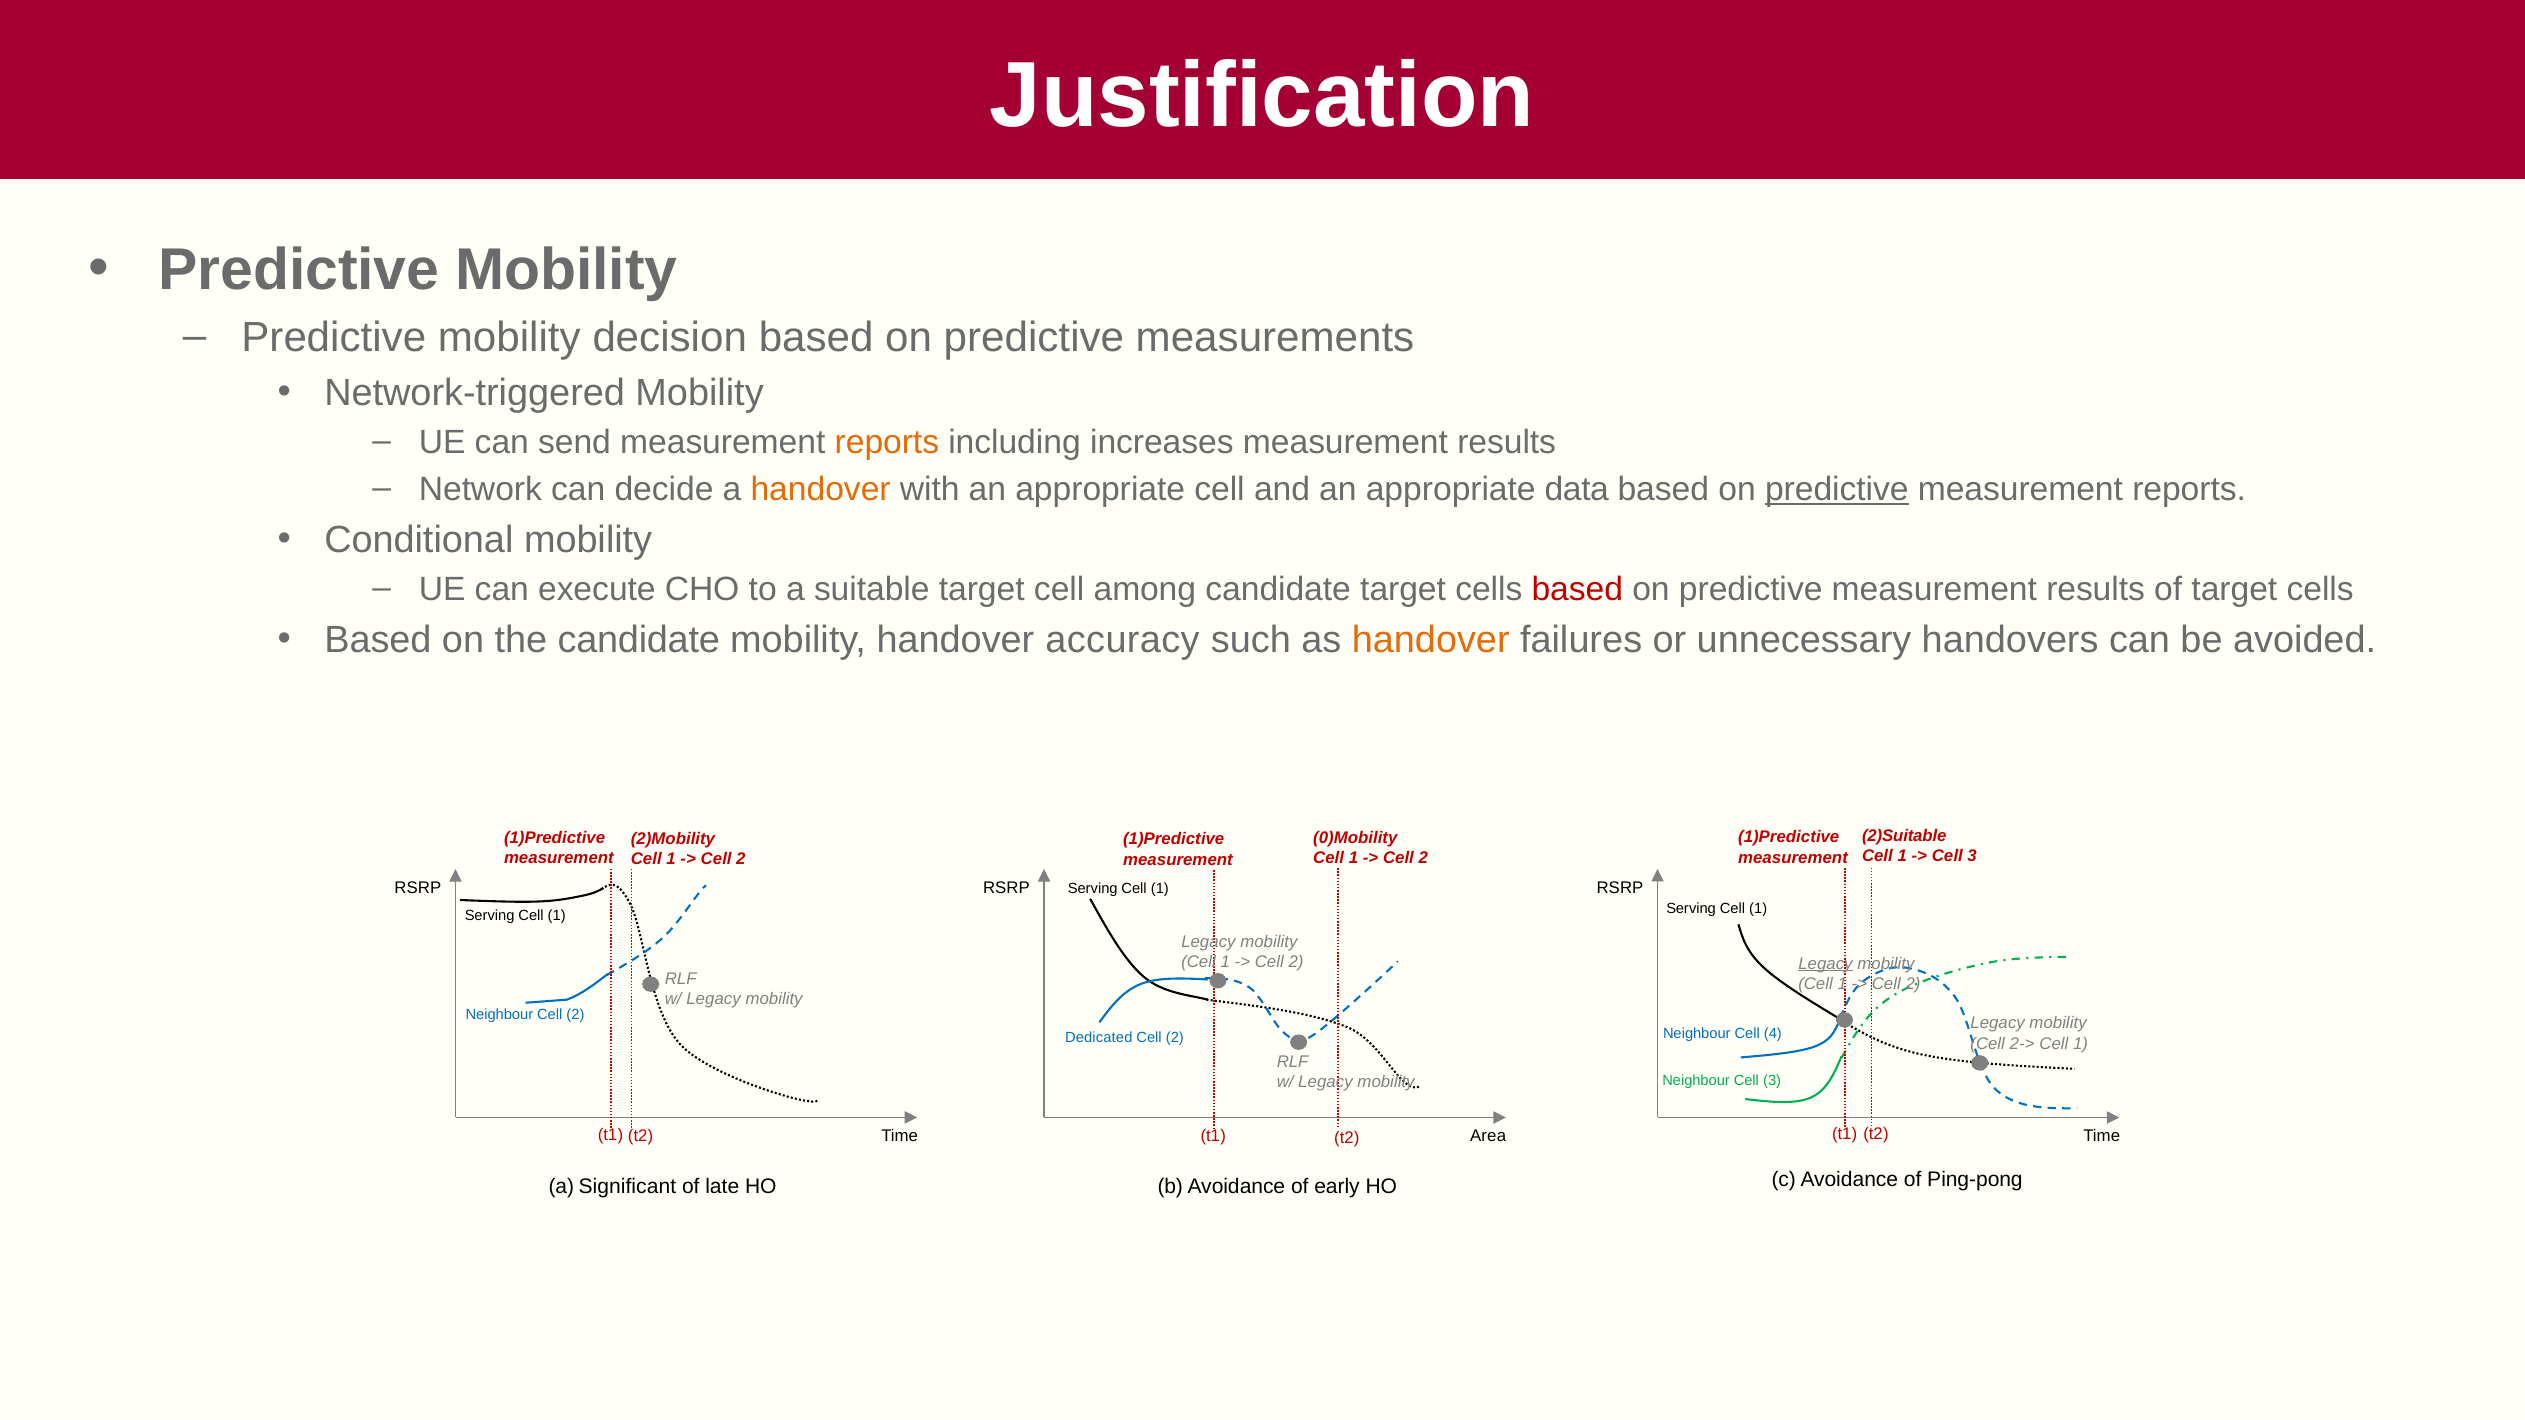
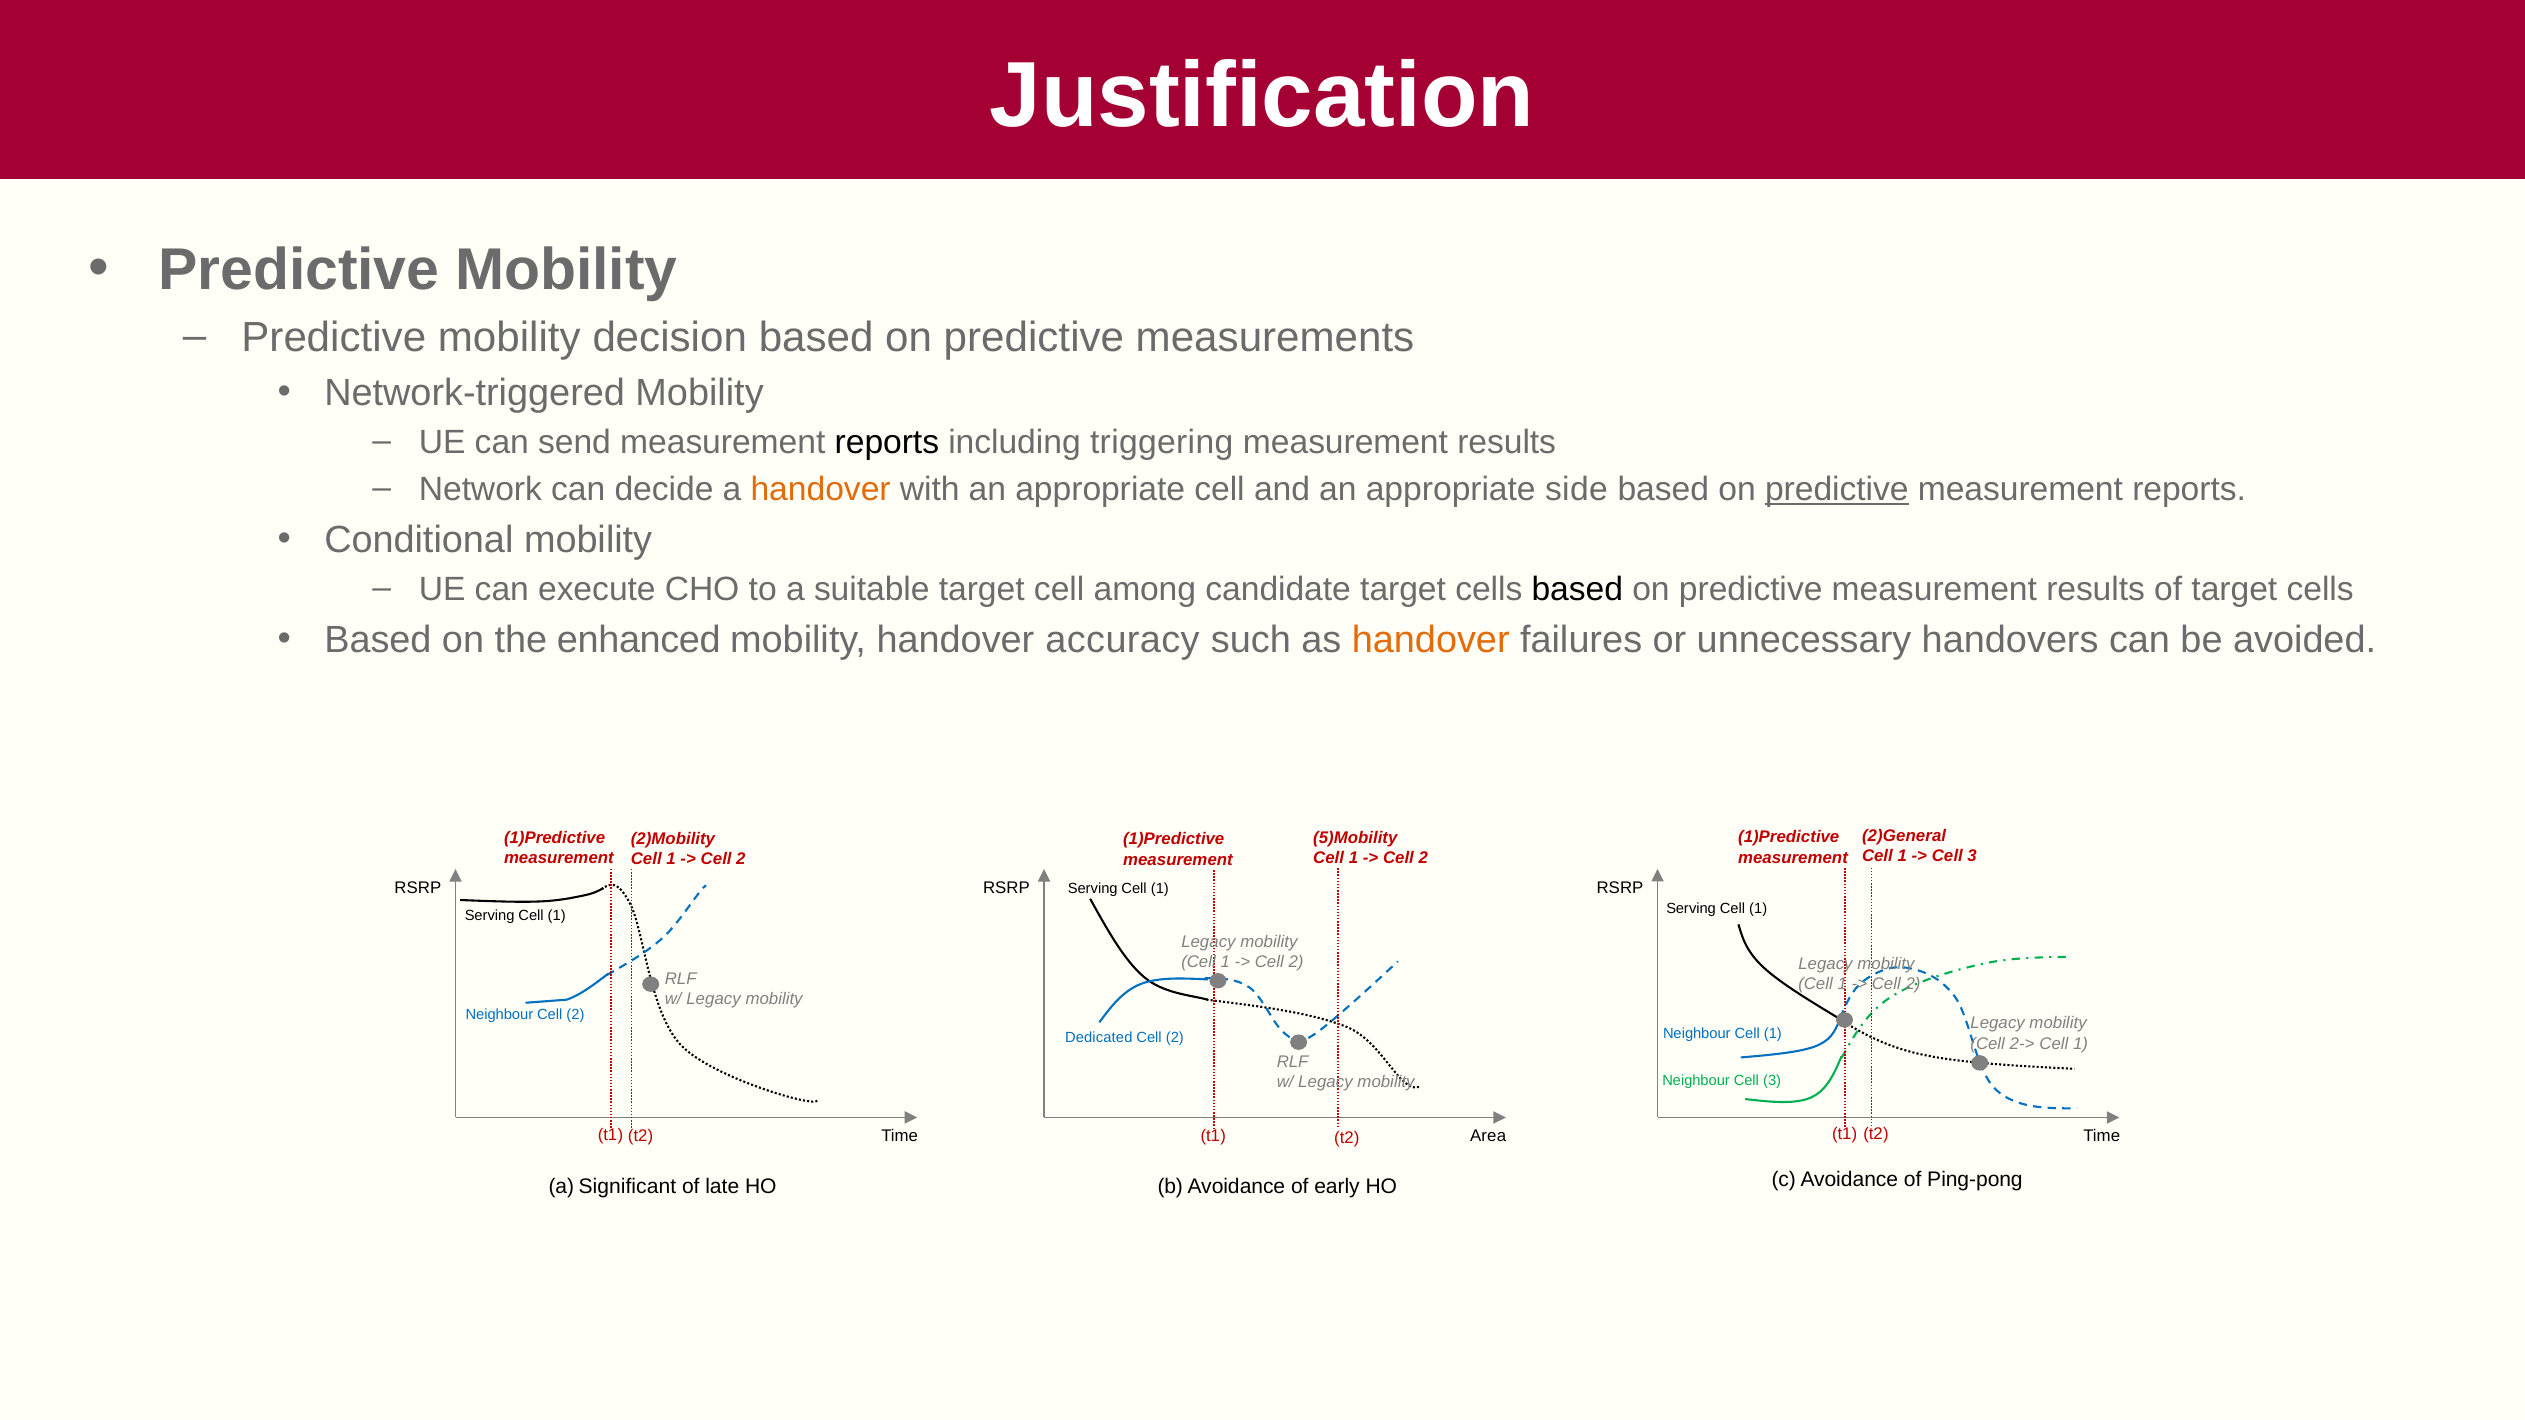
reports at (887, 442) colour: orange -> black
increases: increases -> triggering
data: data -> side
based at (1577, 590) colour: red -> black
the candidate: candidate -> enhanced
2)Suitable: 2)Suitable -> 2)General
0)Mobility: 0)Mobility -> 5)Mobility
Legacy at (1825, 964) underline: present -> none
Neighbour Cell 4: 4 -> 1
